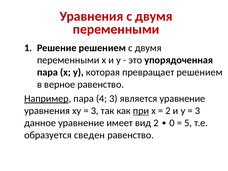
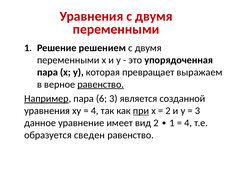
превращает решением: решением -> выражаем
равенство at (101, 84) underline: none -> present
4: 4 -> 6
является уравнение: уравнение -> созданной
3 at (95, 111): 3 -> 4
2 0: 0 -> 1
5 at (188, 123): 5 -> 4
